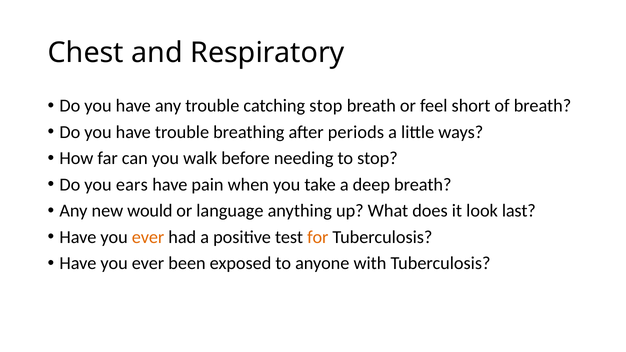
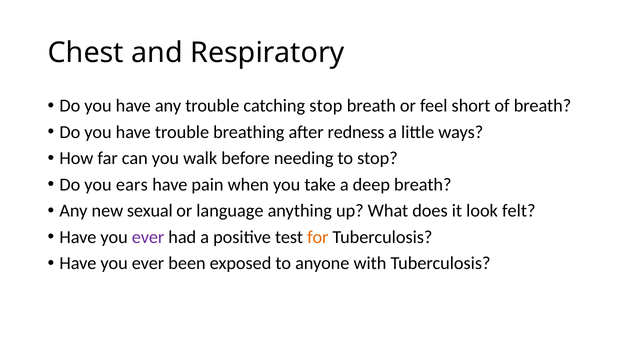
periods: periods -> redness
would: would -> sexual
last: last -> felt
ever at (148, 237) colour: orange -> purple
